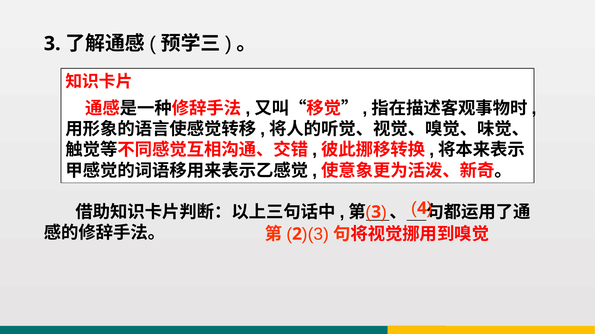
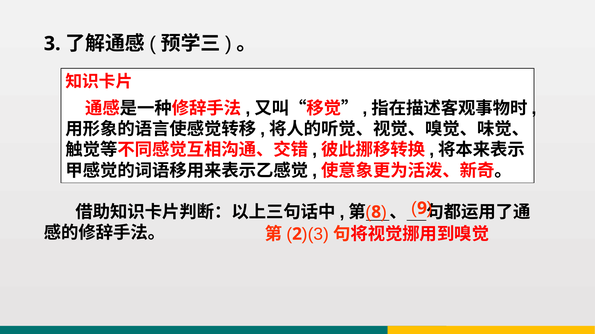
3 at (376, 212): 3 -> 8
4: 4 -> 9
